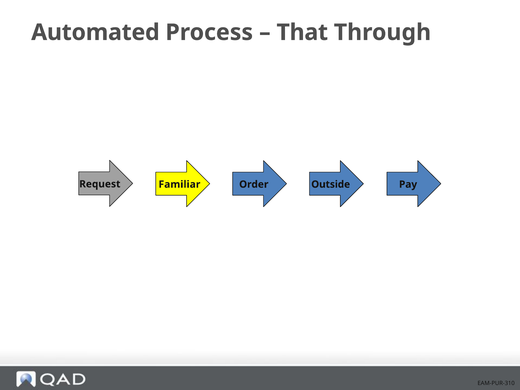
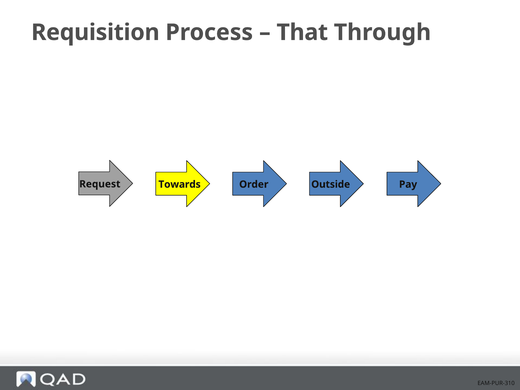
Automated: Automated -> Requisition
Familiar: Familiar -> Towards
